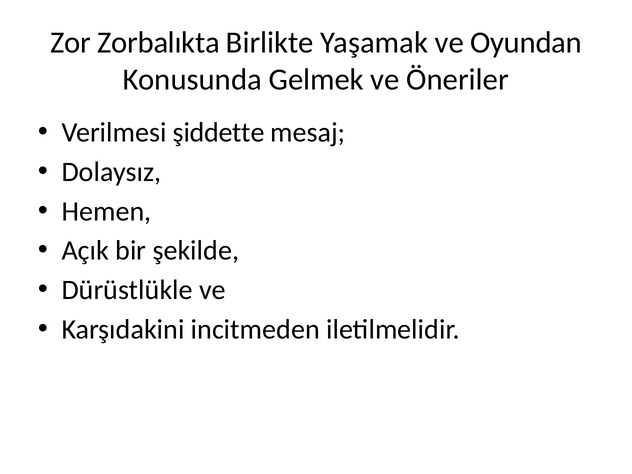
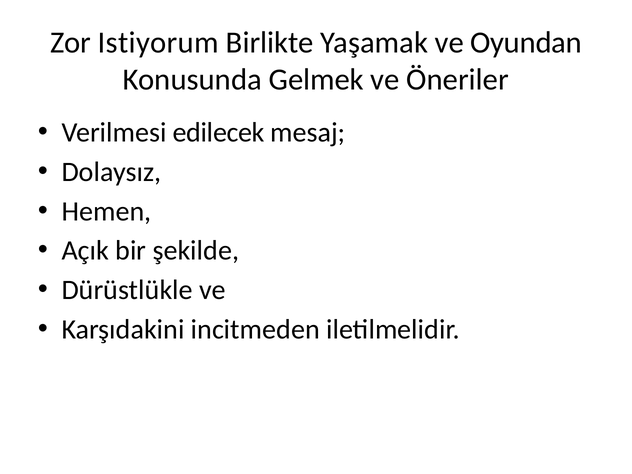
Zorbalıkta: Zorbalıkta -> Istiyorum
şiddette: şiddette -> edilecek
